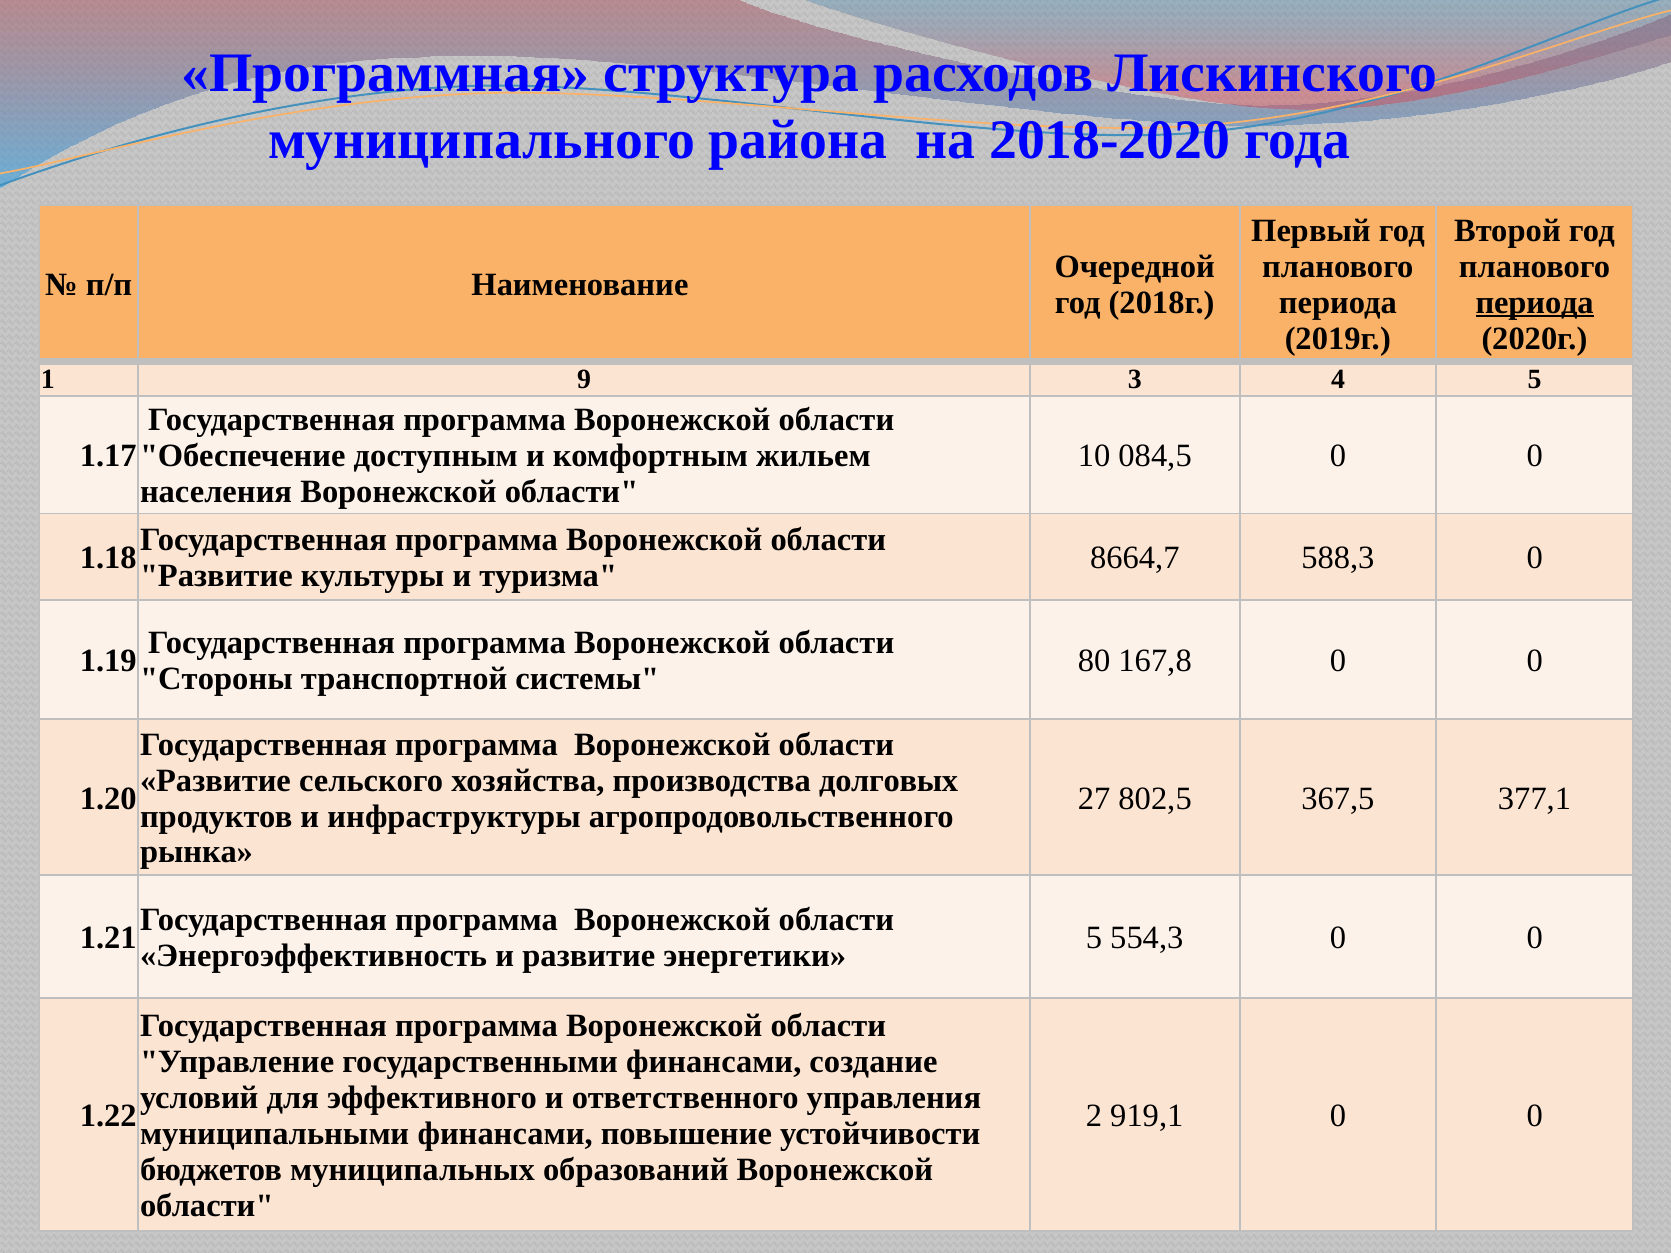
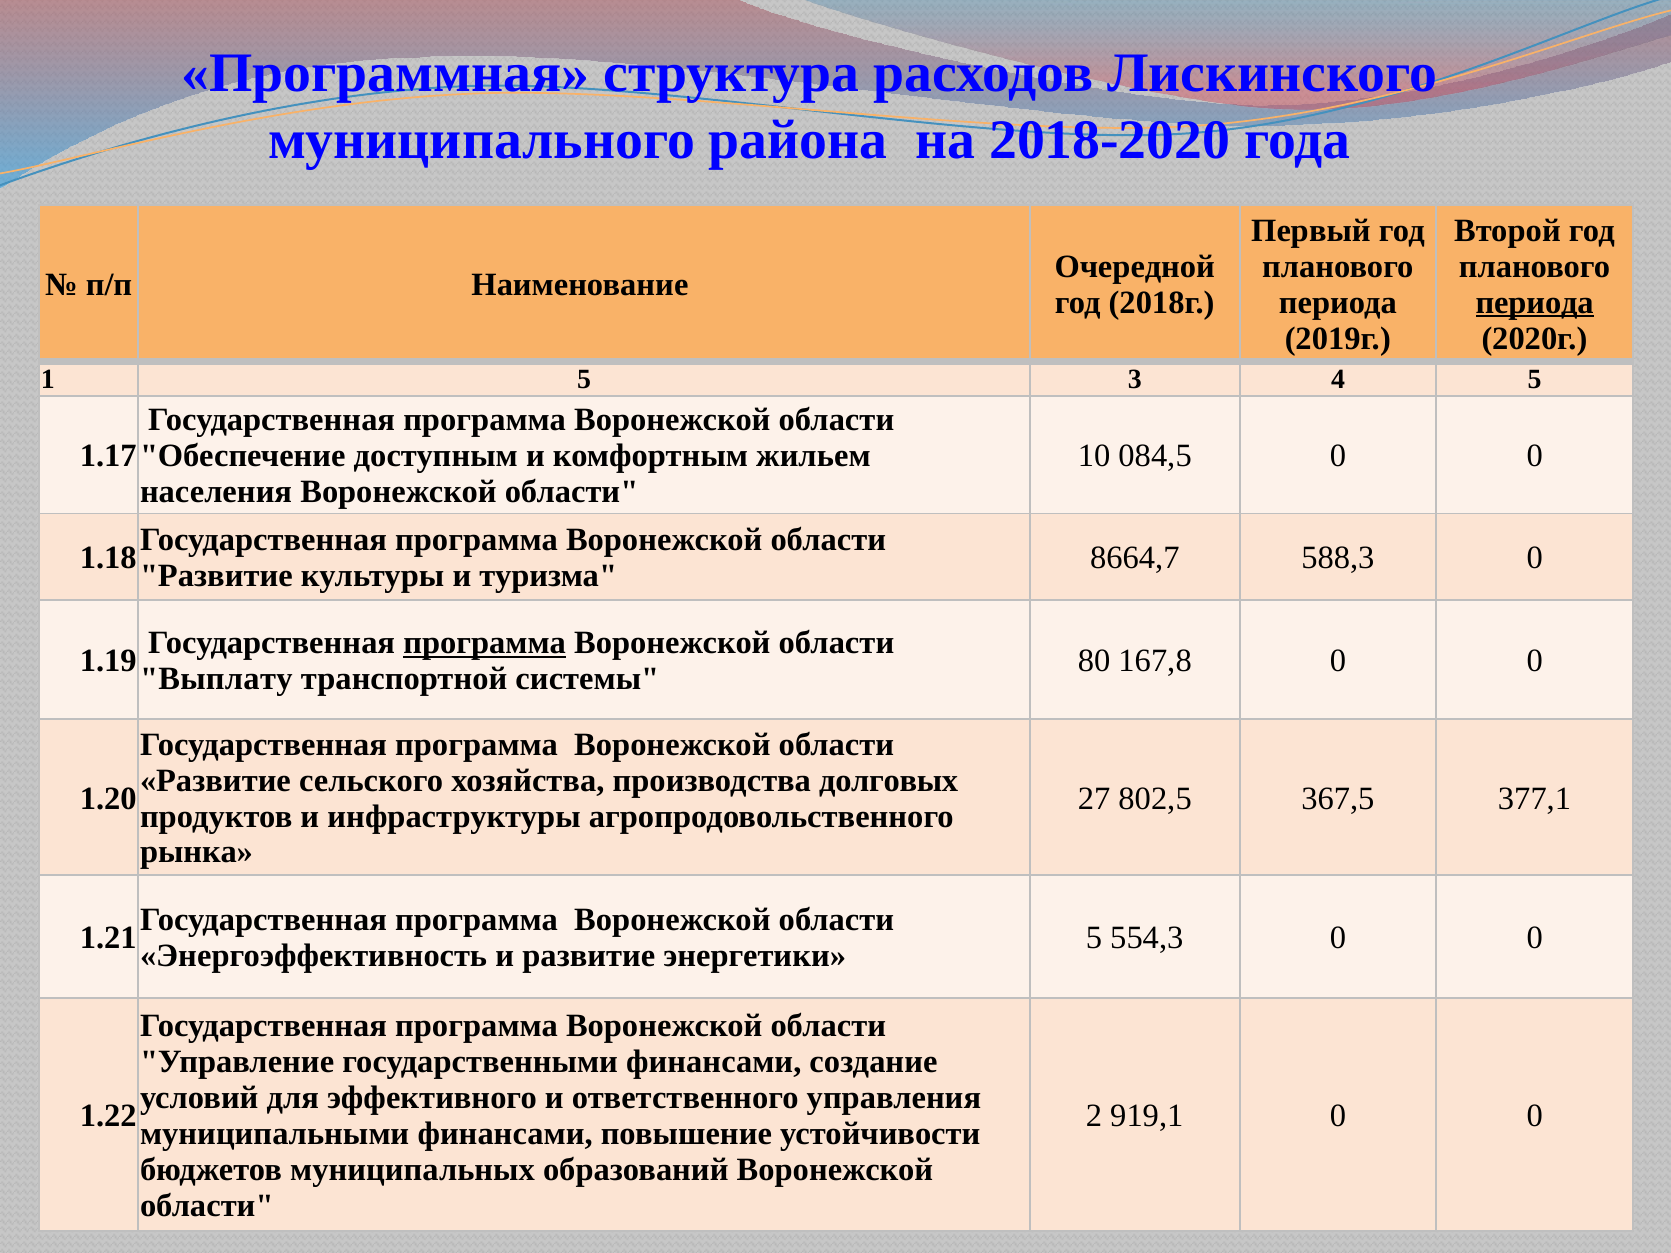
1 9: 9 -> 5
программа at (485, 643) underline: none -> present
Стороны: Стороны -> Выплату
